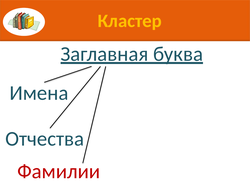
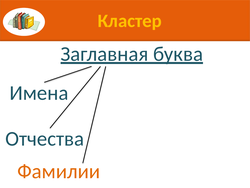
Фамилии colour: red -> orange
